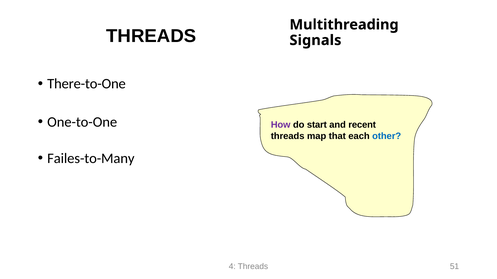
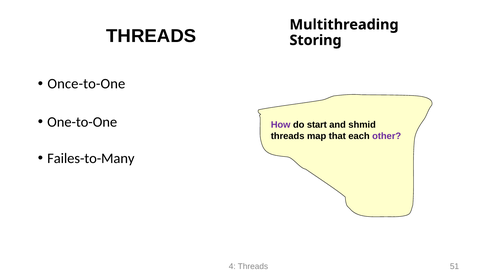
Signals: Signals -> Storing
There-to-One: There-to-One -> Once-to-One
recent: recent -> shmid
other colour: blue -> purple
